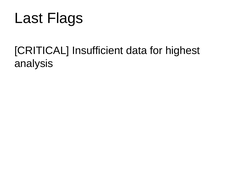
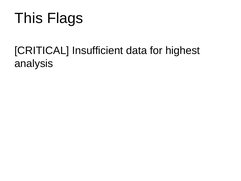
Last: Last -> This
